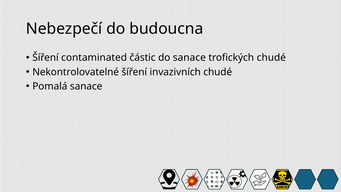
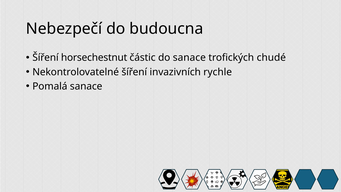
contaminated: contaminated -> horsechestnut
invazivních chudé: chudé -> rychle
